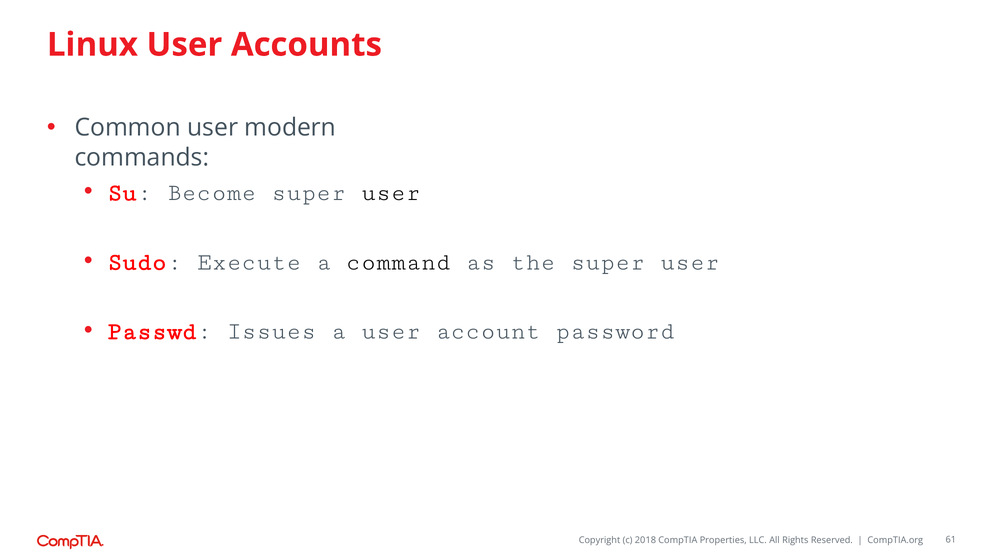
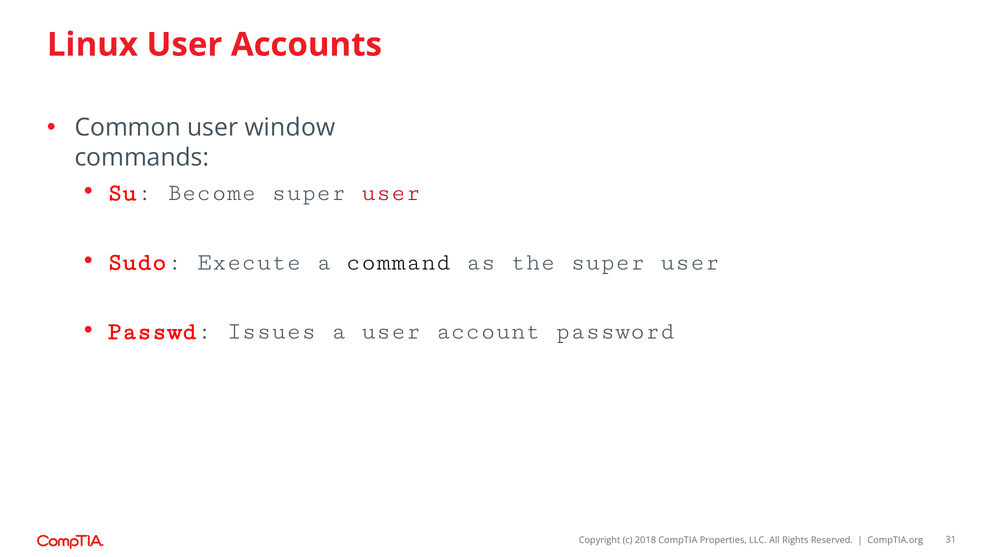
modern: modern -> window
user at (391, 192) colour: black -> red
61: 61 -> 31
